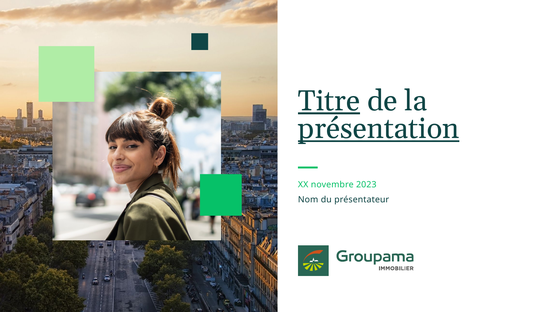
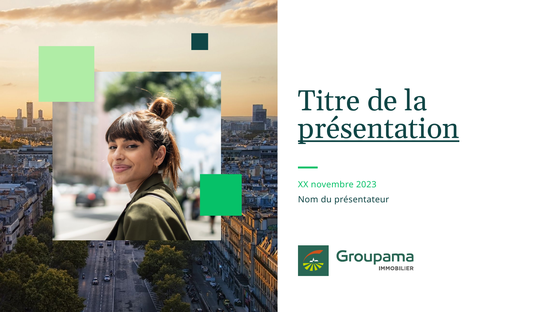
Titre underline: present -> none
